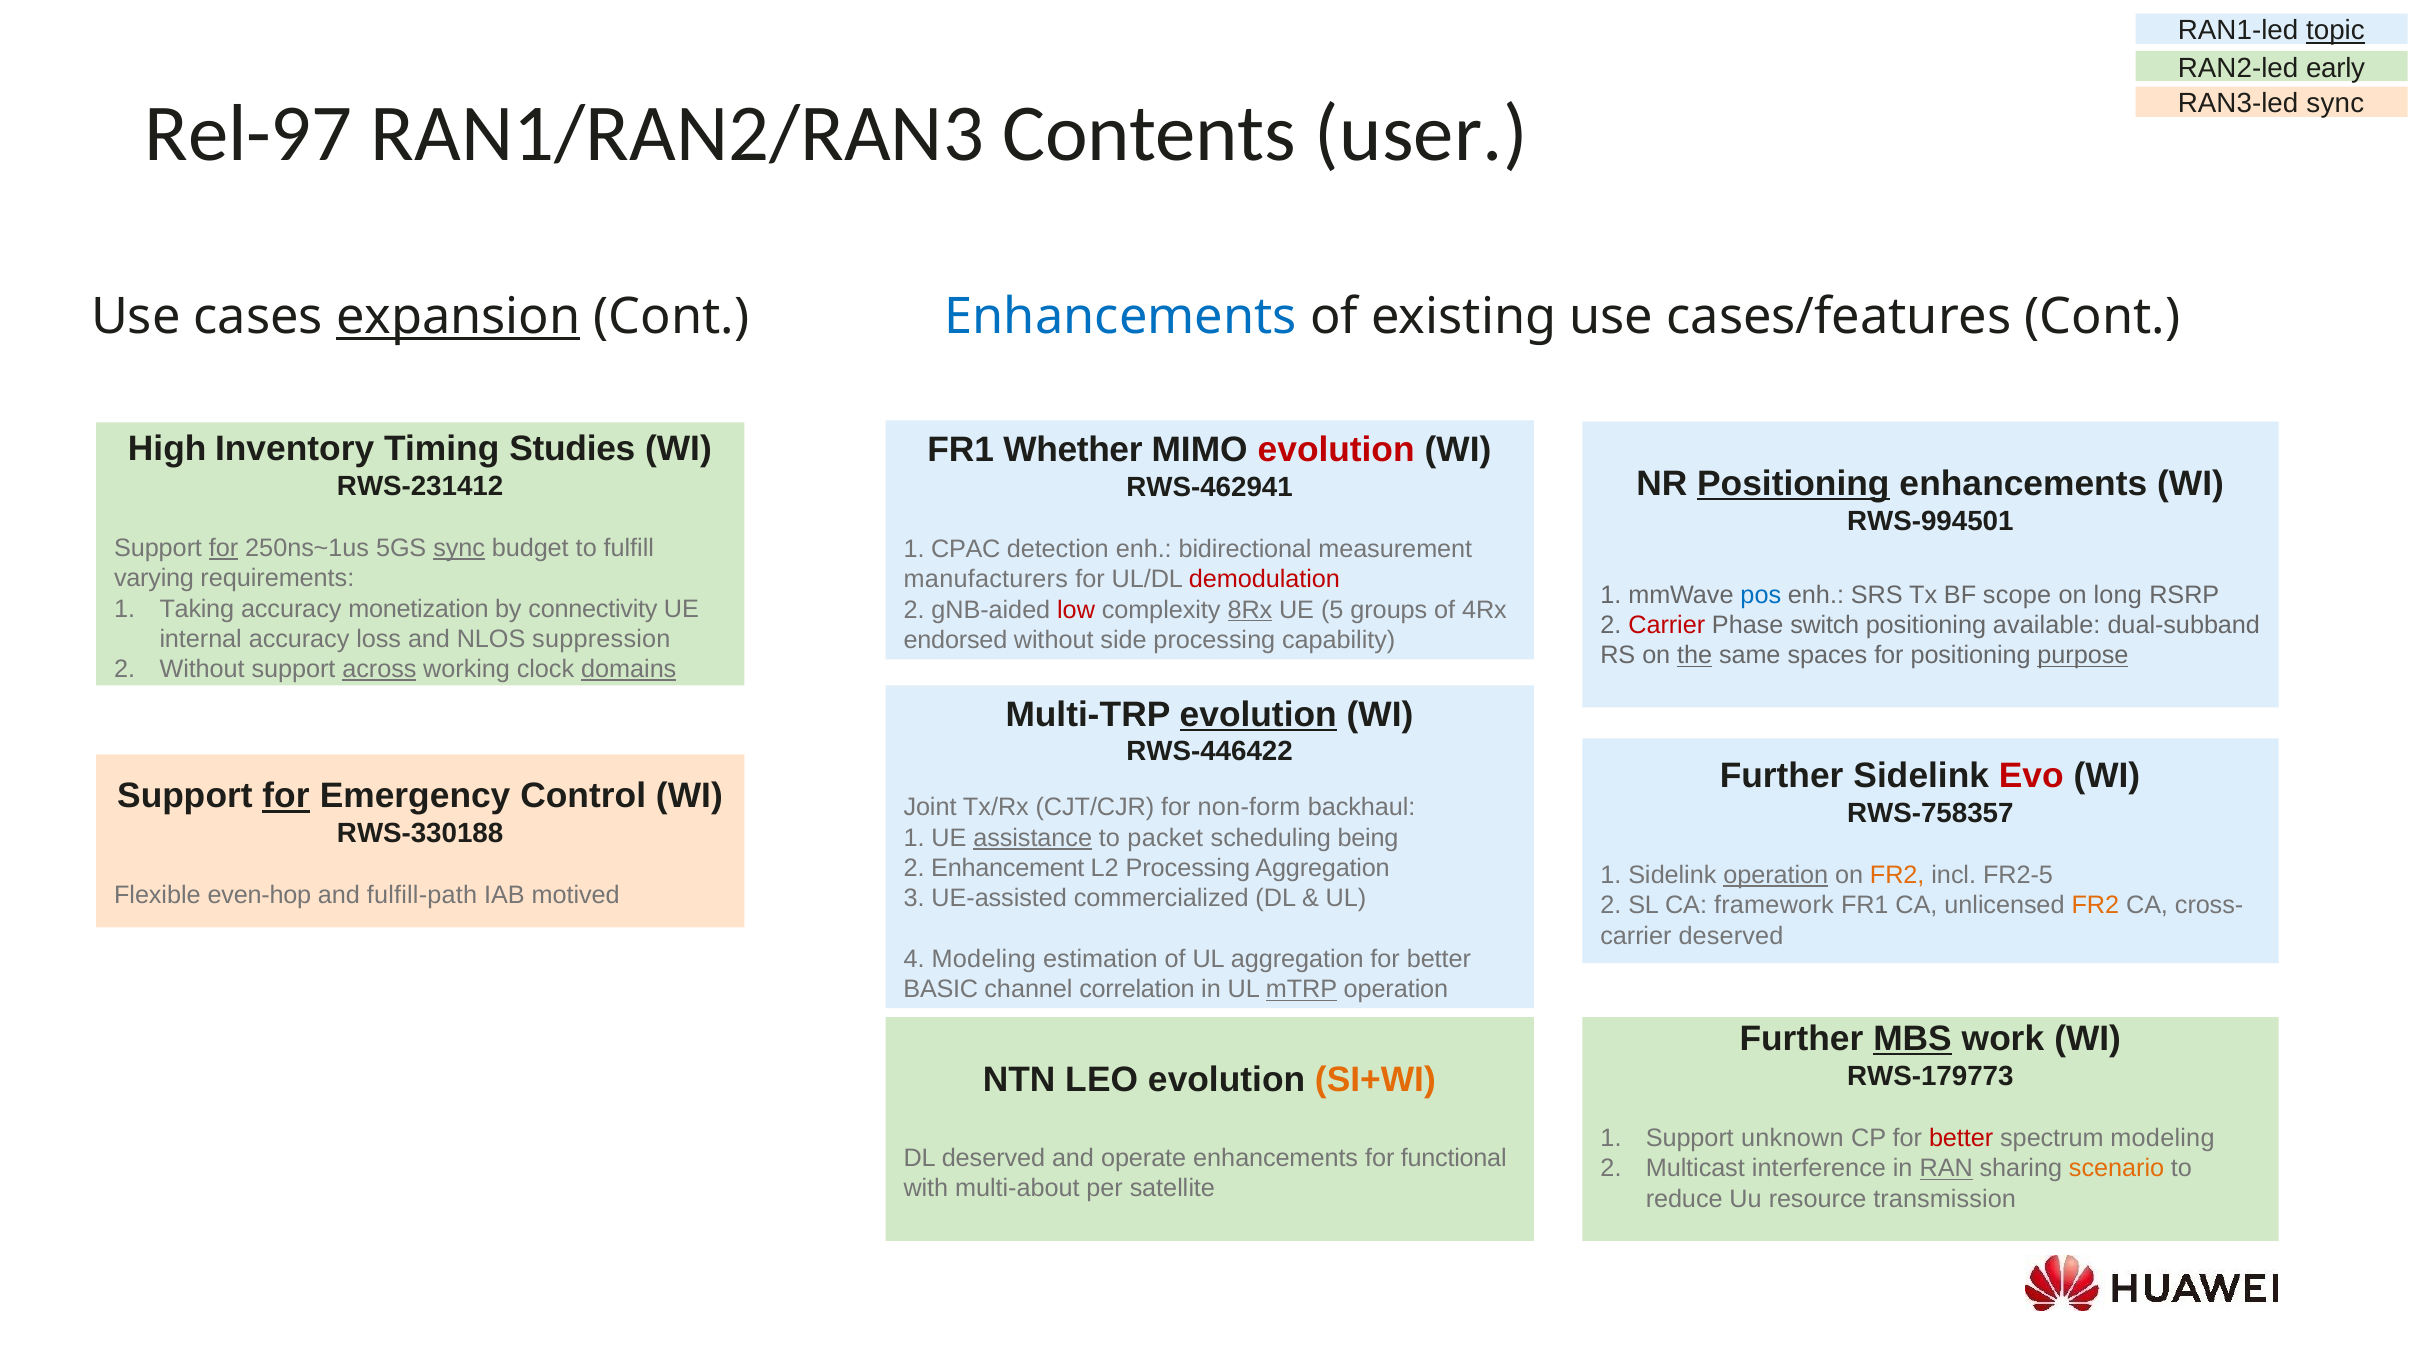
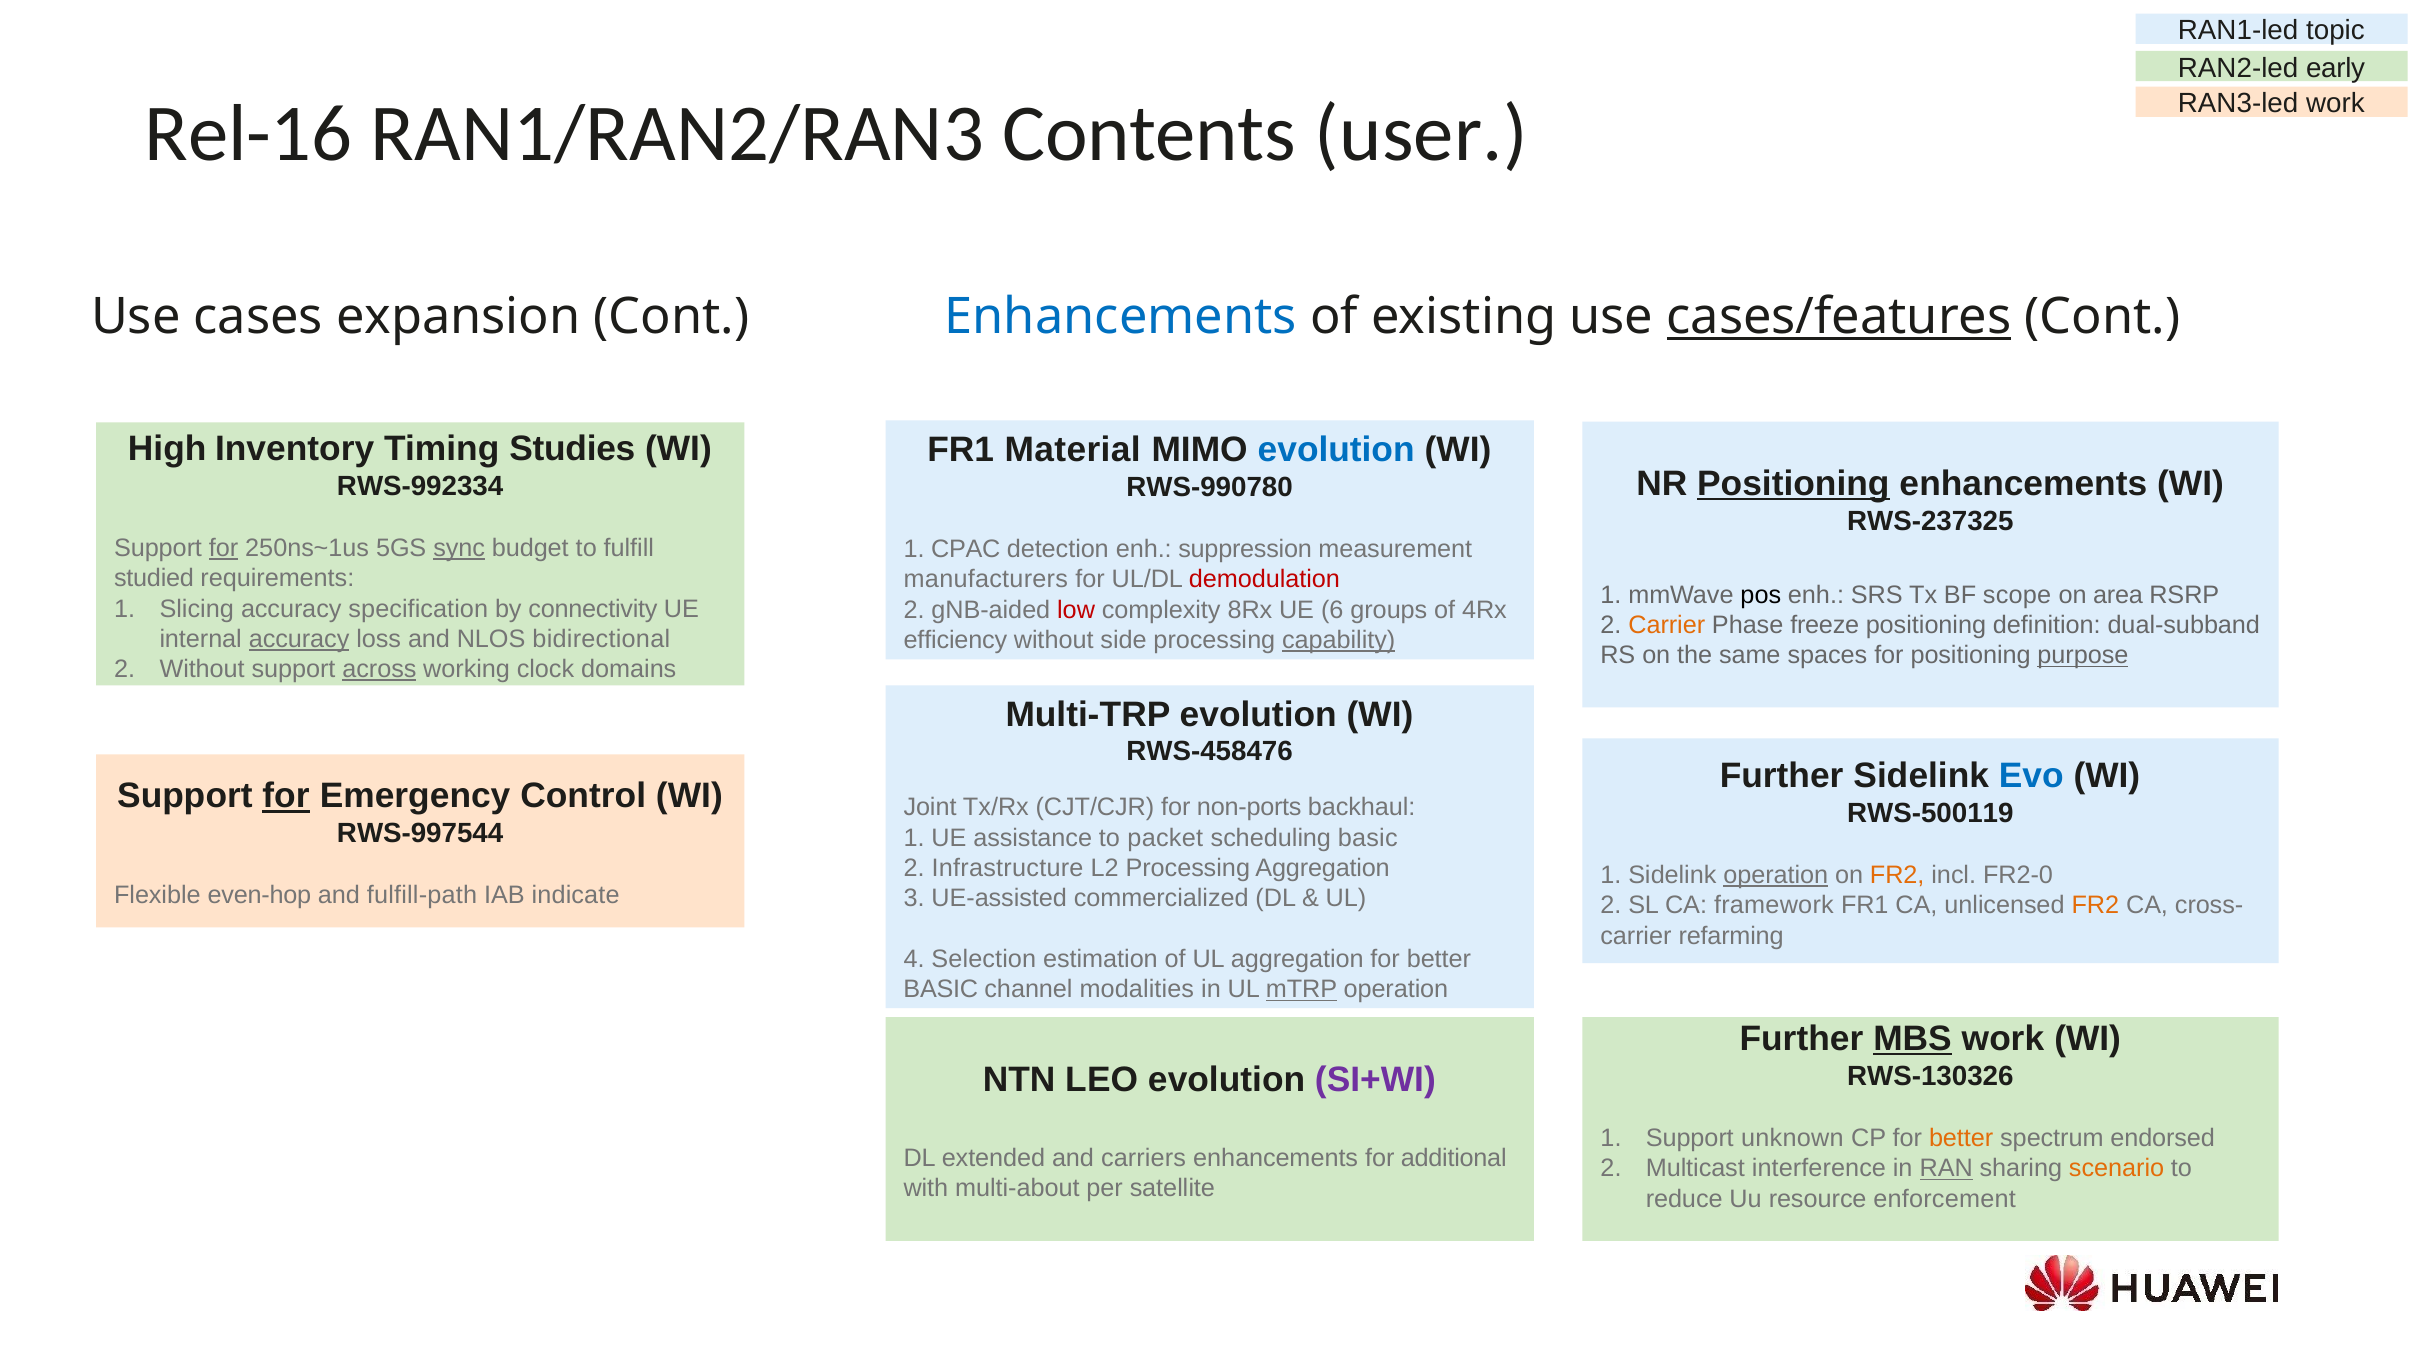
topic underline: present -> none
RAN3-led sync: sync -> work
Rel-97: Rel-97 -> Rel-16
expansion underline: present -> none
cases/features underline: none -> present
Whether: Whether -> Material
evolution at (1336, 450) colour: red -> blue
RWS-231412: RWS-231412 -> RWS-992334
RWS-462941: RWS-462941 -> RWS-990780
RWS-994501: RWS-994501 -> RWS-237325
bidirectional: bidirectional -> suppression
varying: varying -> studied
pos colour: blue -> black
long: long -> area
Taking: Taking -> Slicing
monetization: monetization -> specification
8Rx underline: present -> none
5: 5 -> 6
Carrier at (1667, 626) colour: red -> orange
switch: switch -> freeze
available: available -> definition
accuracy at (299, 639) underline: none -> present
suppression: suppression -> bidirectional
endorsed: endorsed -> efficiency
capability underline: none -> present
the underline: present -> none
domains underline: present -> none
evolution at (1258, 715) underline: present -> none
RWS-446422: RWS-446422 -> RWS-458476
Evo colour: red -> blue
non-form: non-form -> non-ports
RWS-758357: RWS-758357 -> RWS-500119
RWS-330188: RWS-330188 -> RWS-997544
assistance underline: present -> none
scheduling being: being -> basic
Enhancement: Enhancement -> Infrastructure
FR2-5: FR2-5 -> FR2-0
motived: motived -> indicate
carrier deserved: deserved -> refarming
4 Modeling: Modeling -> Selection
correlation: correlation -> modalities
SI+WI colour: orange -> purple
RWS-179773: RWS-179773 -> RWS-130326
better at (1961, 1139) colour: red -> orange
spectrum modeling: modeling -> endorsed
DL deserved: deserved -> extended
operate: operate -> carriers
functional: functional -> additional
transmission: transmission -> enforcement
